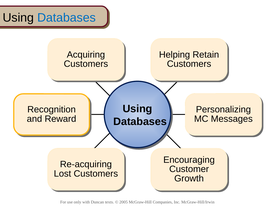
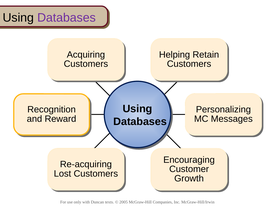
Databases at (67, 18) colour: blue -> purple
